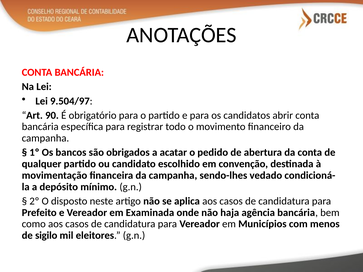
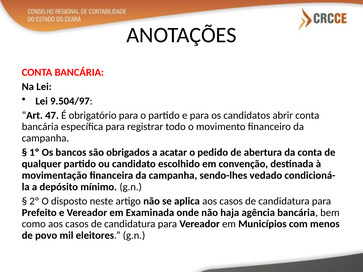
90: 90 -> 47
sigilo: sigilo -> povo
